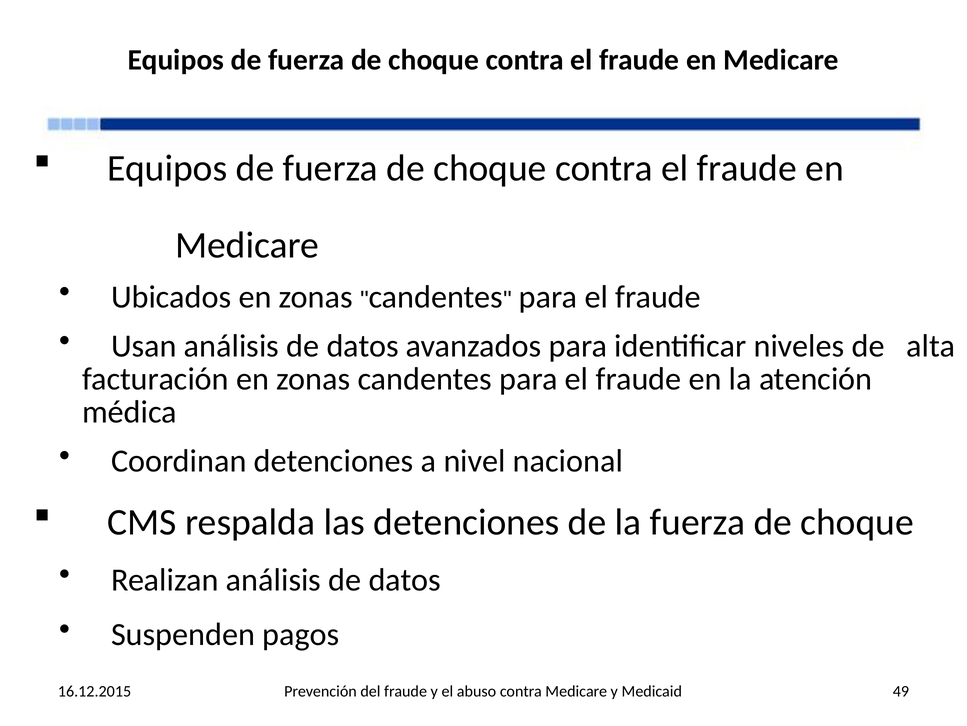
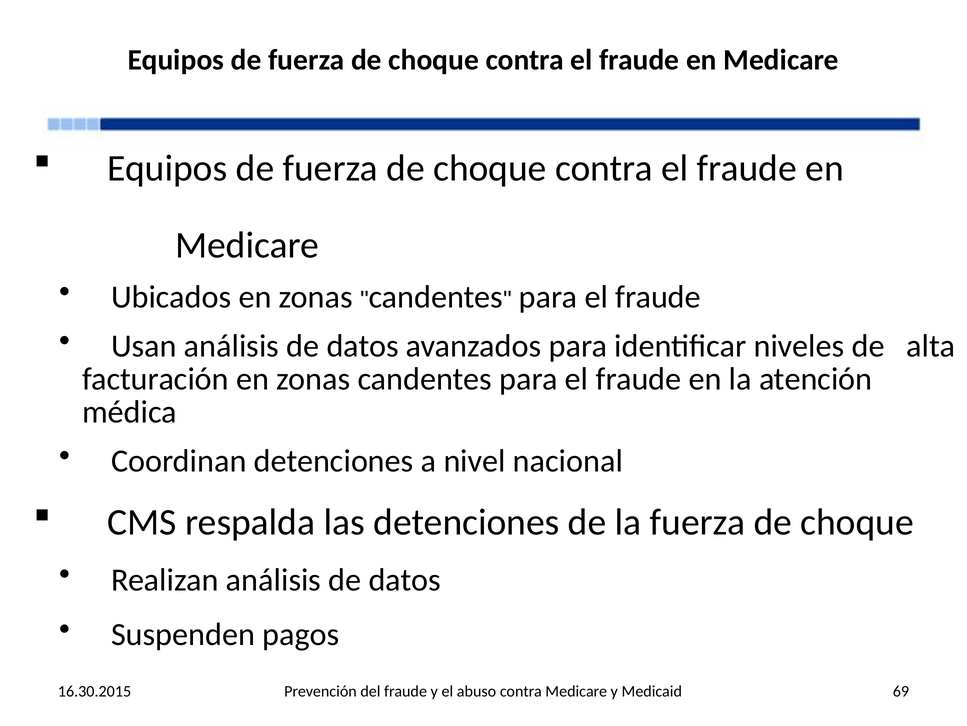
16.12.2015: 16.12.2015 -> 16.30.2015
49: 49 -> 69
